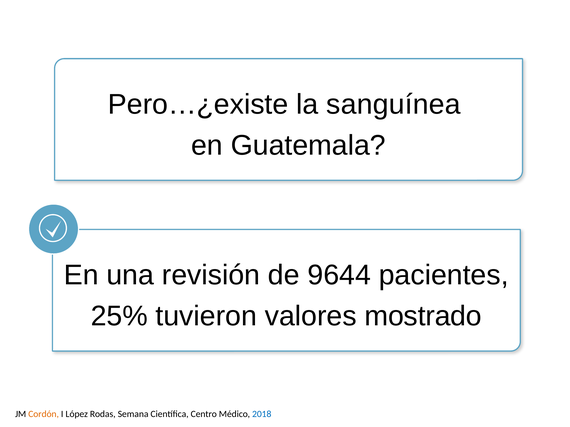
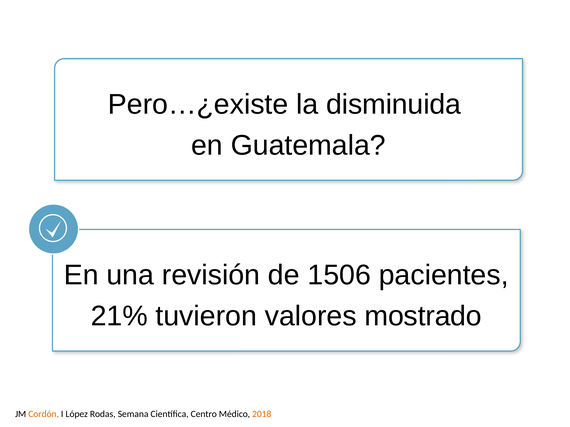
sanguínea: sanguínea -> disminuida
9644: 9644 -> 1506
25%: 25% -> 21%
2018 colour: blue -> orange
